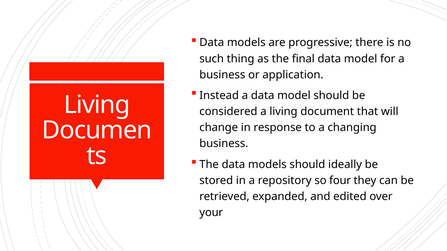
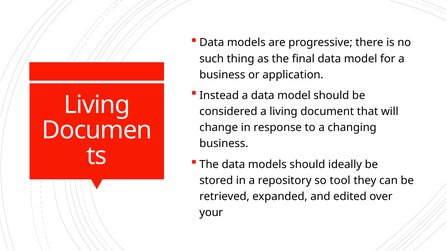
four: four -> tool
